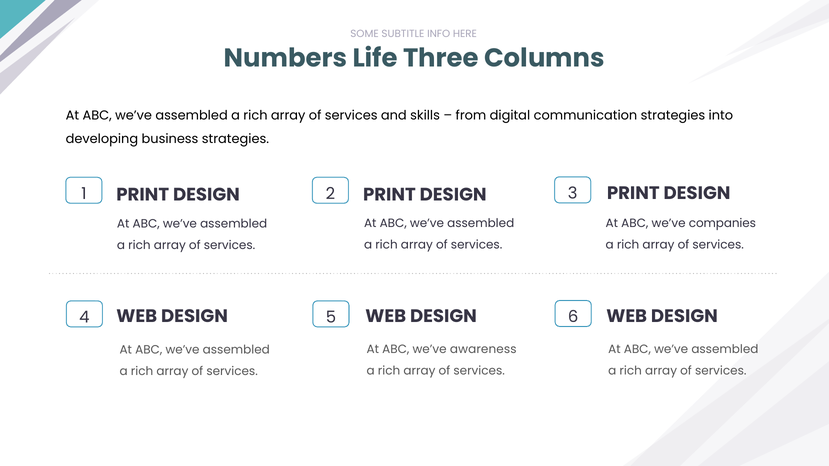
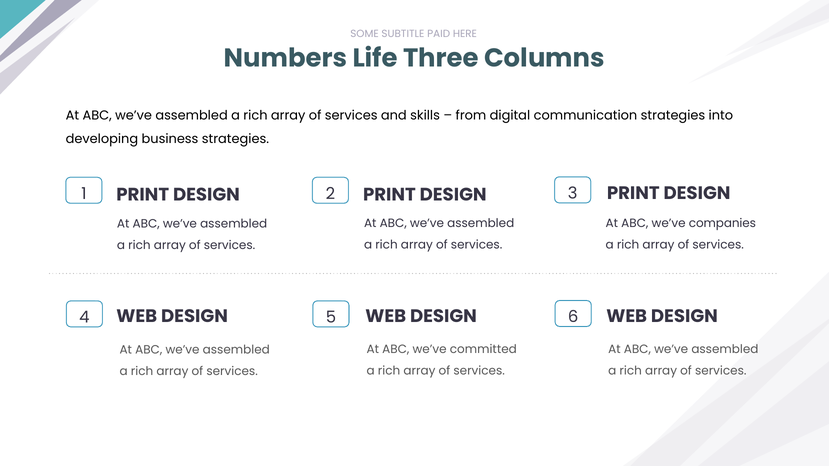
INFO: INFO -> PAID
awareness: awareness -> committed
